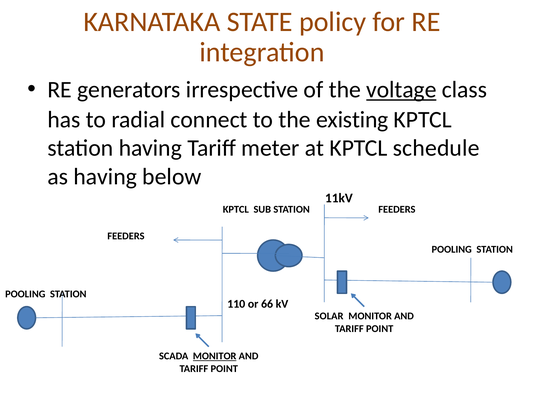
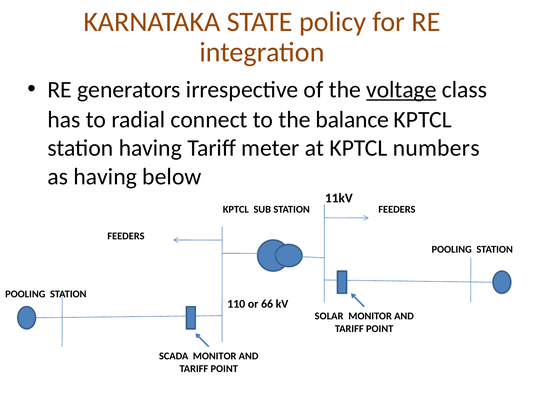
existing: existing -> balance
schedule: schedule -> numbers
MONITOR at (215, 356) underline: present -> none
